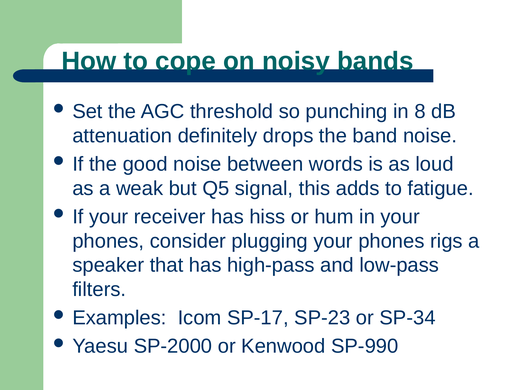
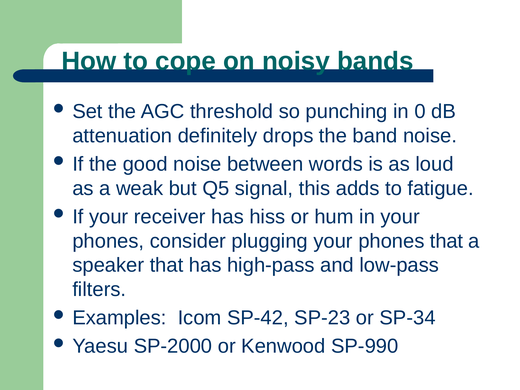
8: 8 -> 0
phones rigs: rigs -> that
SP-17: SP-17 -> SP-42
